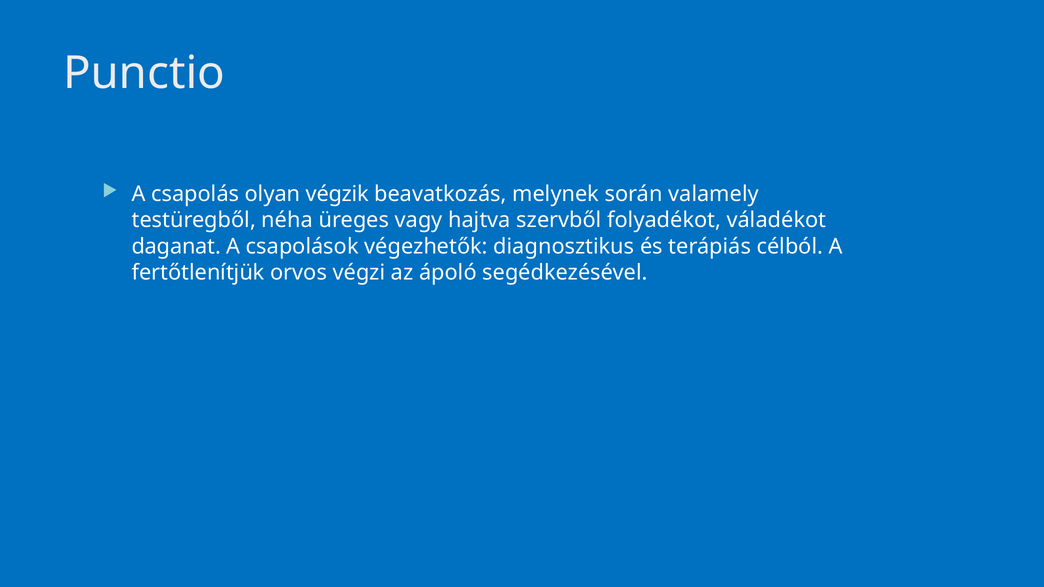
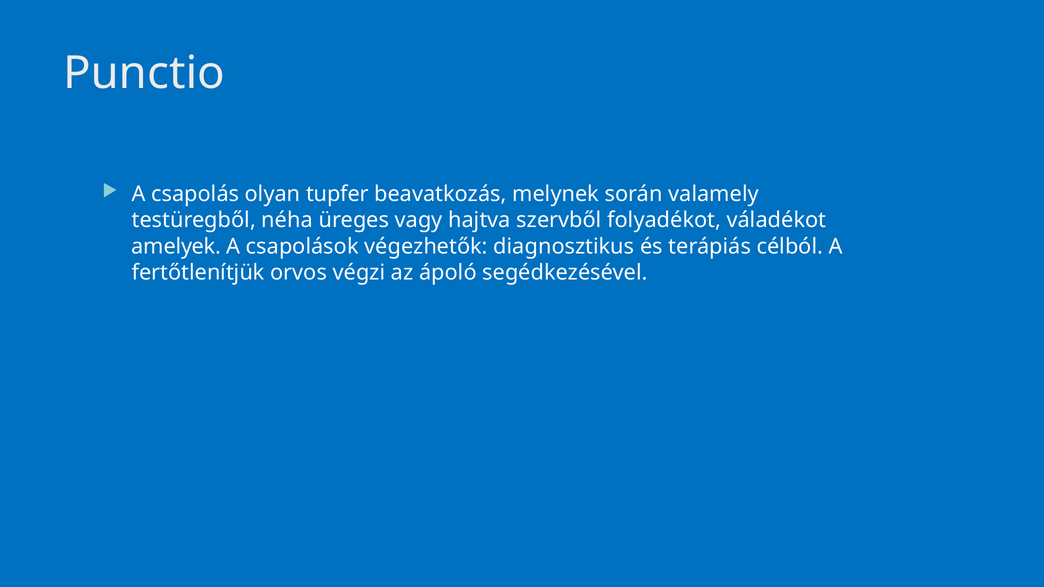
végzik: végzik -> tupfer
daganat: daganat -> amelyek
